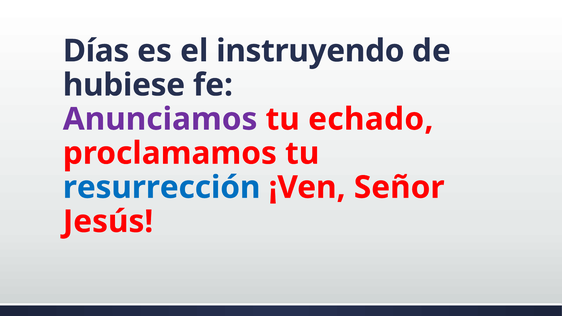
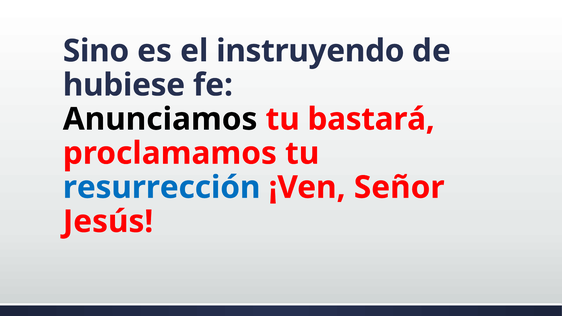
Días: Días -> Sino
Anunciamos colour: purple -> black
echado: echado -> bastará
